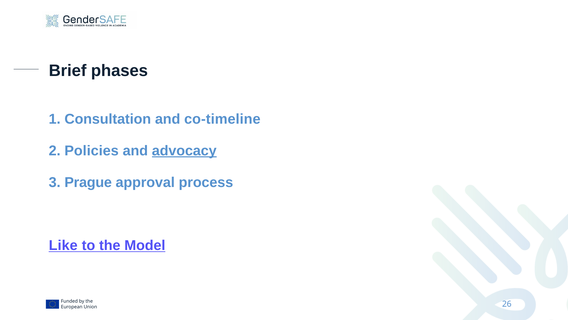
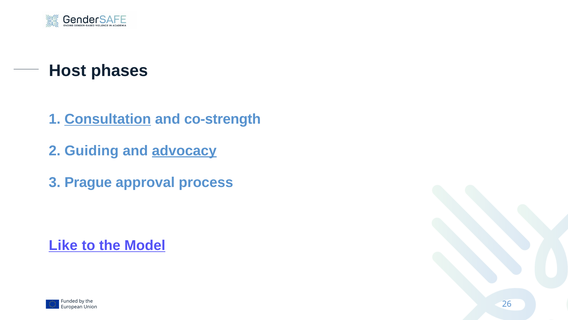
Brief: Brief -> Host
Consultation underline: none -> present
co-timeline: co-timeline -> co-strength
Policies: Policies -> Guiding
